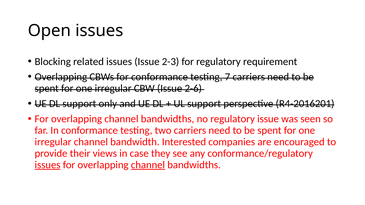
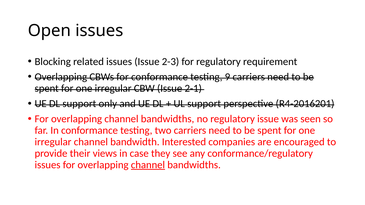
7: 7 -> 9
2-6: 2-6 -> 2-1
issues at (48, 165) underline: present -> none
